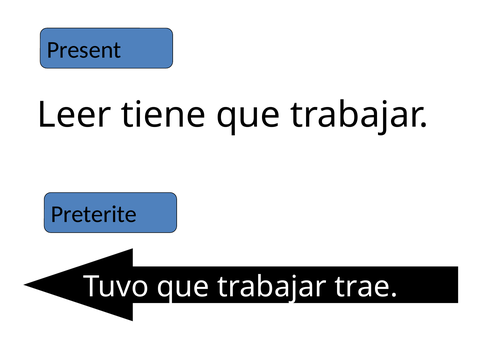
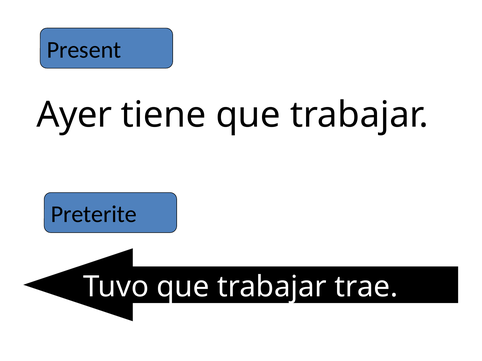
Leer: Leer -> Ayer
